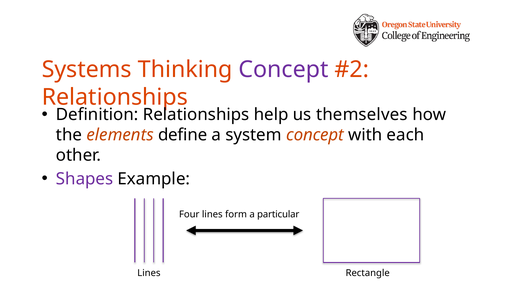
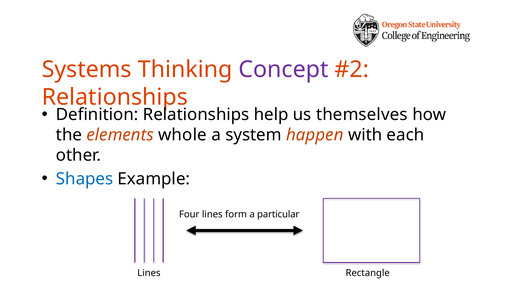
define: define -> whole
system concept: concept -> happen
Shapes colour: purple -> blue
